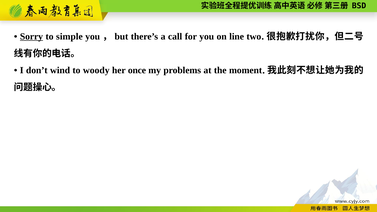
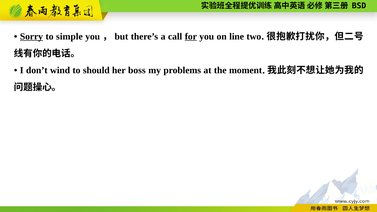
for underline: none -> present
woody: woody -> should
once: once -> boss
